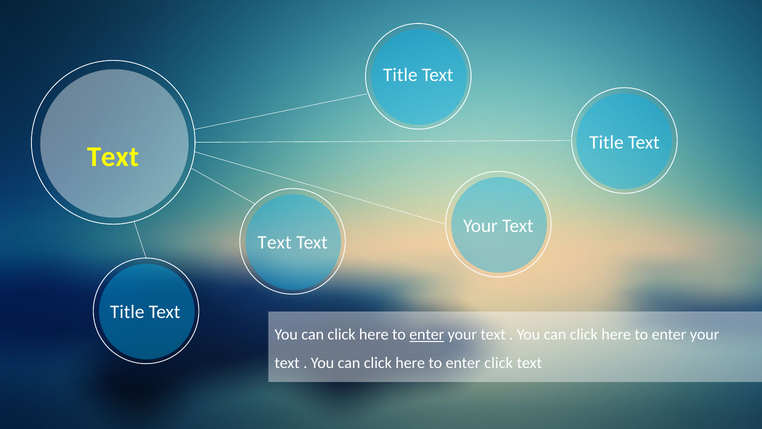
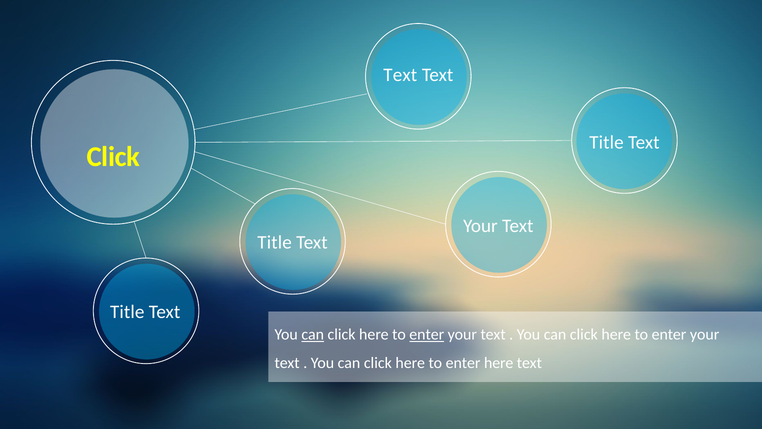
Title at (400, 75): Title -> Text
Text at (113, 156): Text -> Click
Text at (275, 242): Text -> Title
can at (313, 334) underline: none -> present
enter click: click -> here
